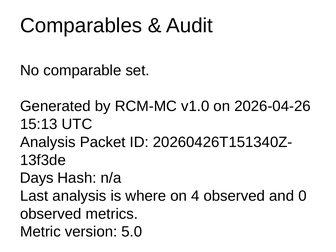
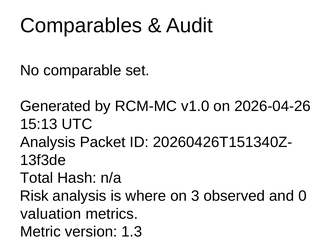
Days: Days -> Total
Last: Last -> Risk
4: 4 -> 3
observed at (51, 214): observed -> valuation
5.0: 5.0 -> 1.3
